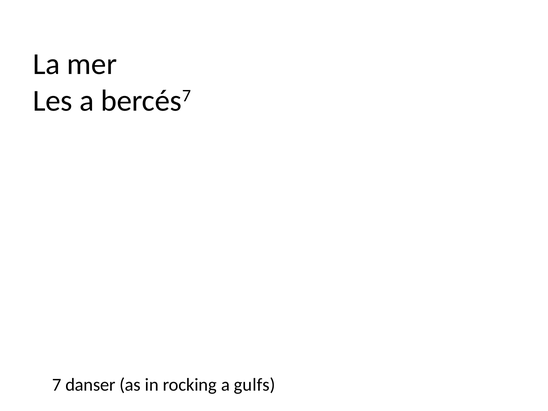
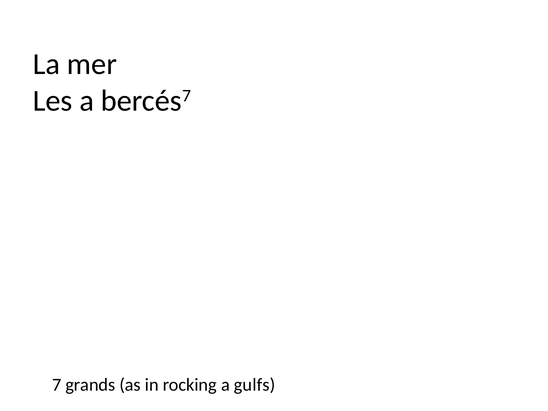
danser: danser -> grands
